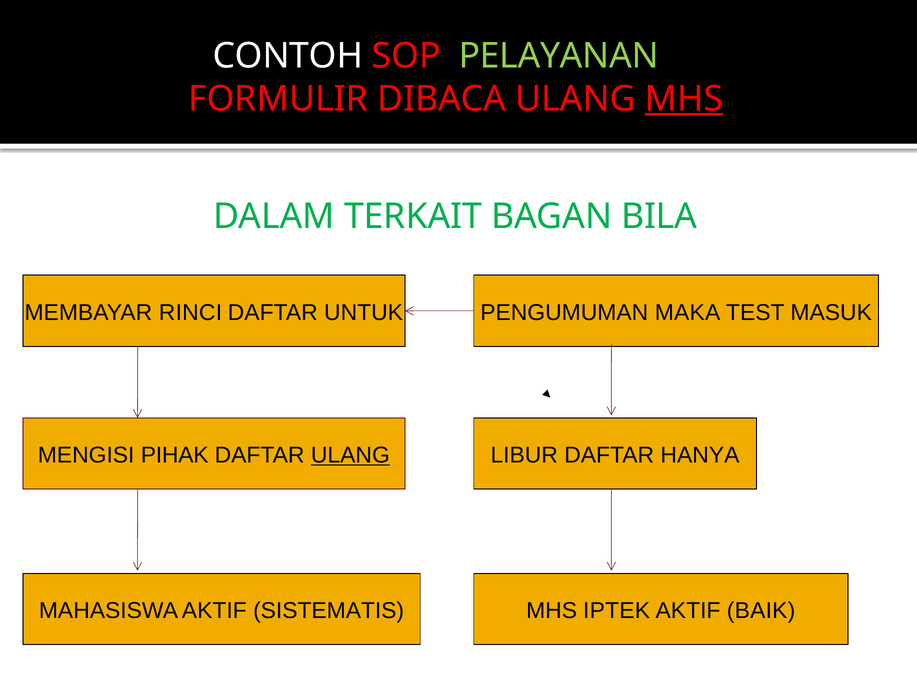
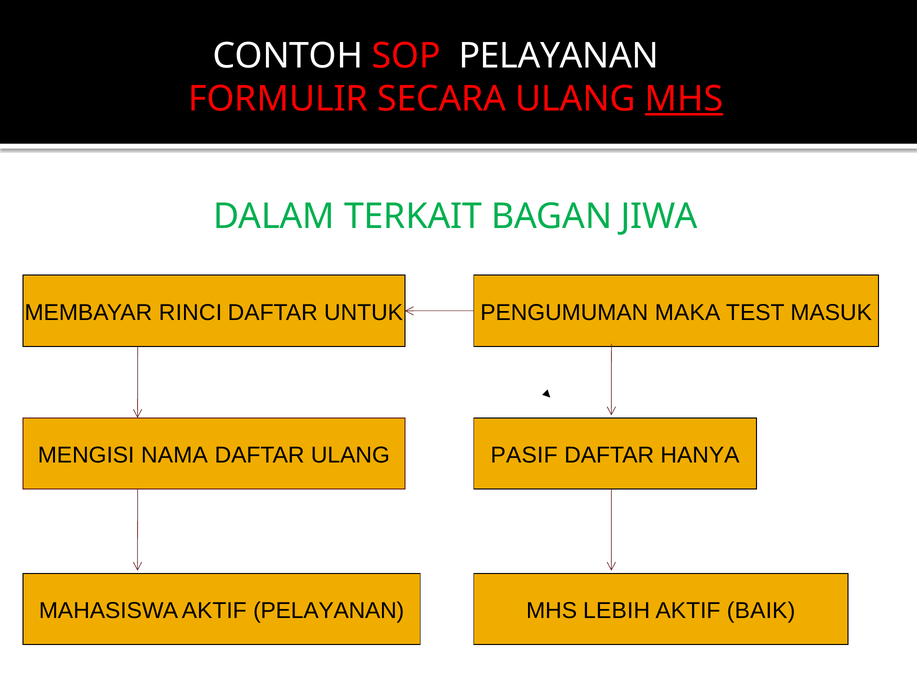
PELAYANAN at (559, 56) colour: light green -> white
DIBACA: DIBACA -> SECARA
BILA: BILA -> JIWA
PIHAK: PIHAK -> NAMA
ULANG at (350, 455) underline: present -> none
LIBUR: LIBUR -> PASIF
AKTIF SISTEMATIS: SISTEMATIS -> PELAYANAN
IPTEK: IPTEK -> LEBIH
